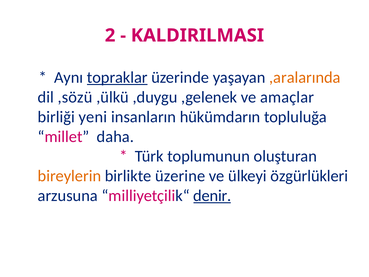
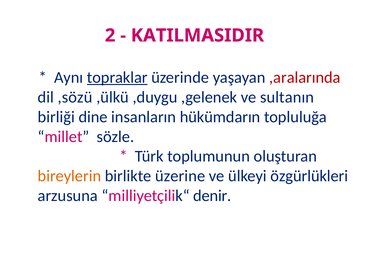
KALDIRILMASI: KALDIRILMASI -> KATILMASIDIR
,aralarında colour: orange -> red
amaçlar: amaçlar -> sultanın
yeni: yeni -> dine
daha: daha -> sözle
denir underline: present -> none
